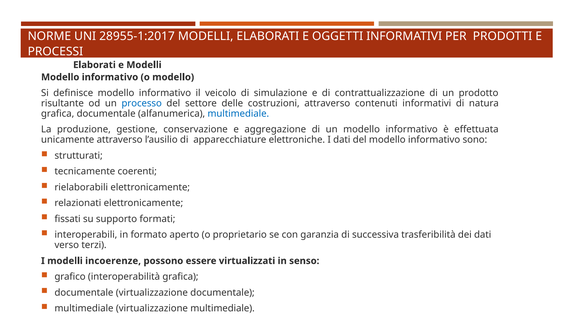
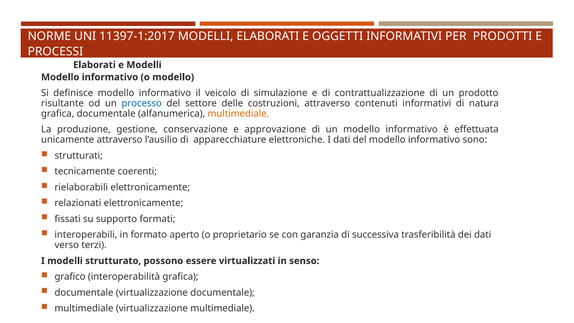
28955-1:2017: 28955-1:2017 -> 11397-1:2017
multimediale at (238, 114) colour: blue -> orange
aggregazione: aggregazione -> approvazione
incoerenze: incoerenze -> strutturato
